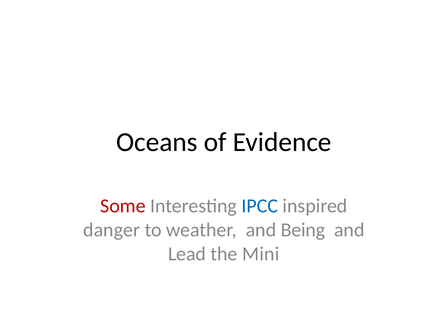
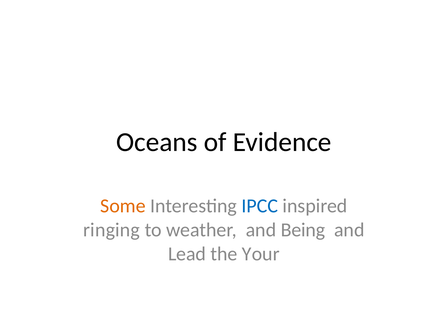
Some colour: red -> orange
danger: danger -> ringing
Mini: Mini -> Your
